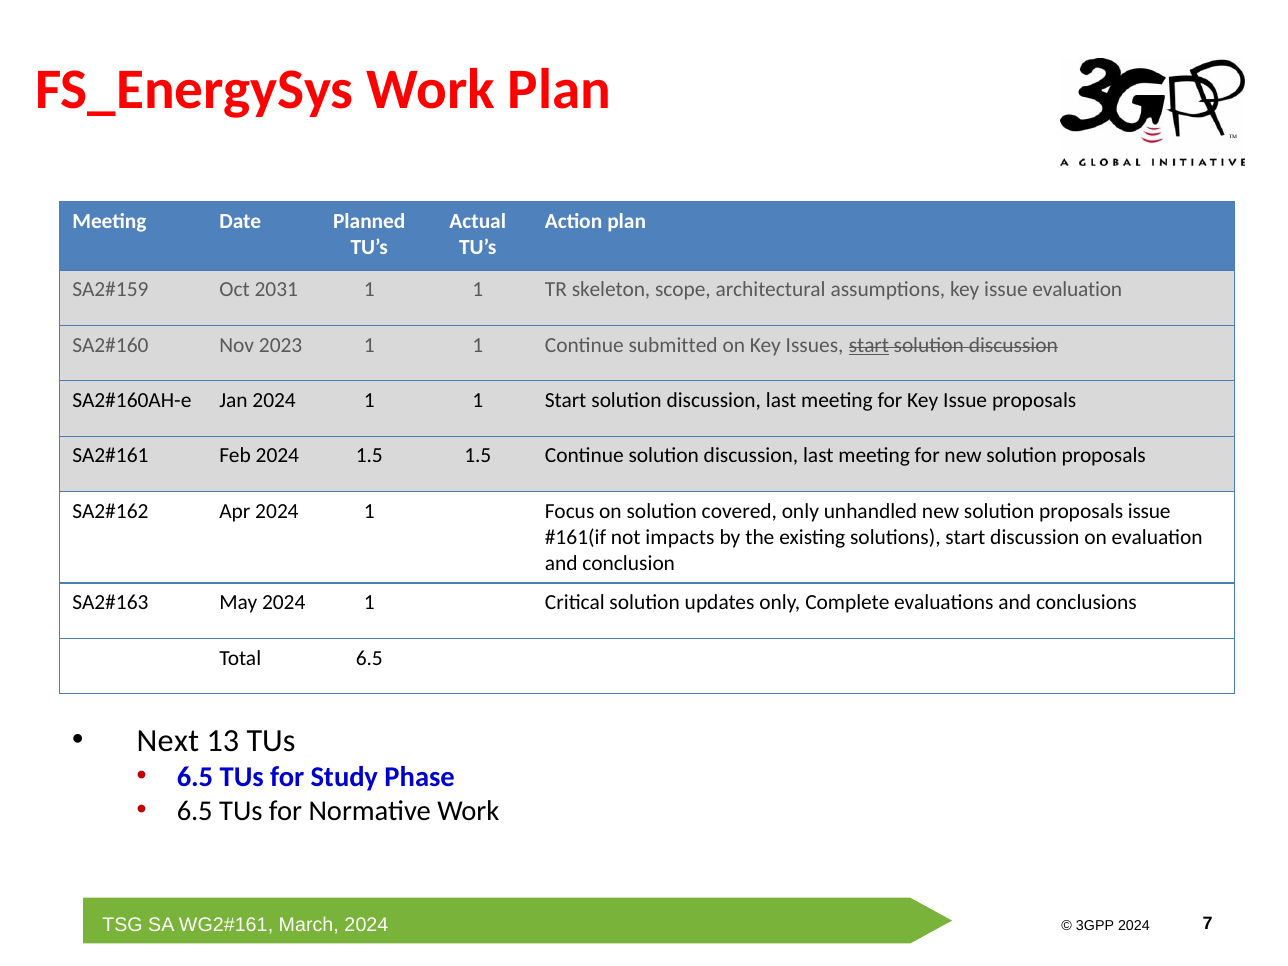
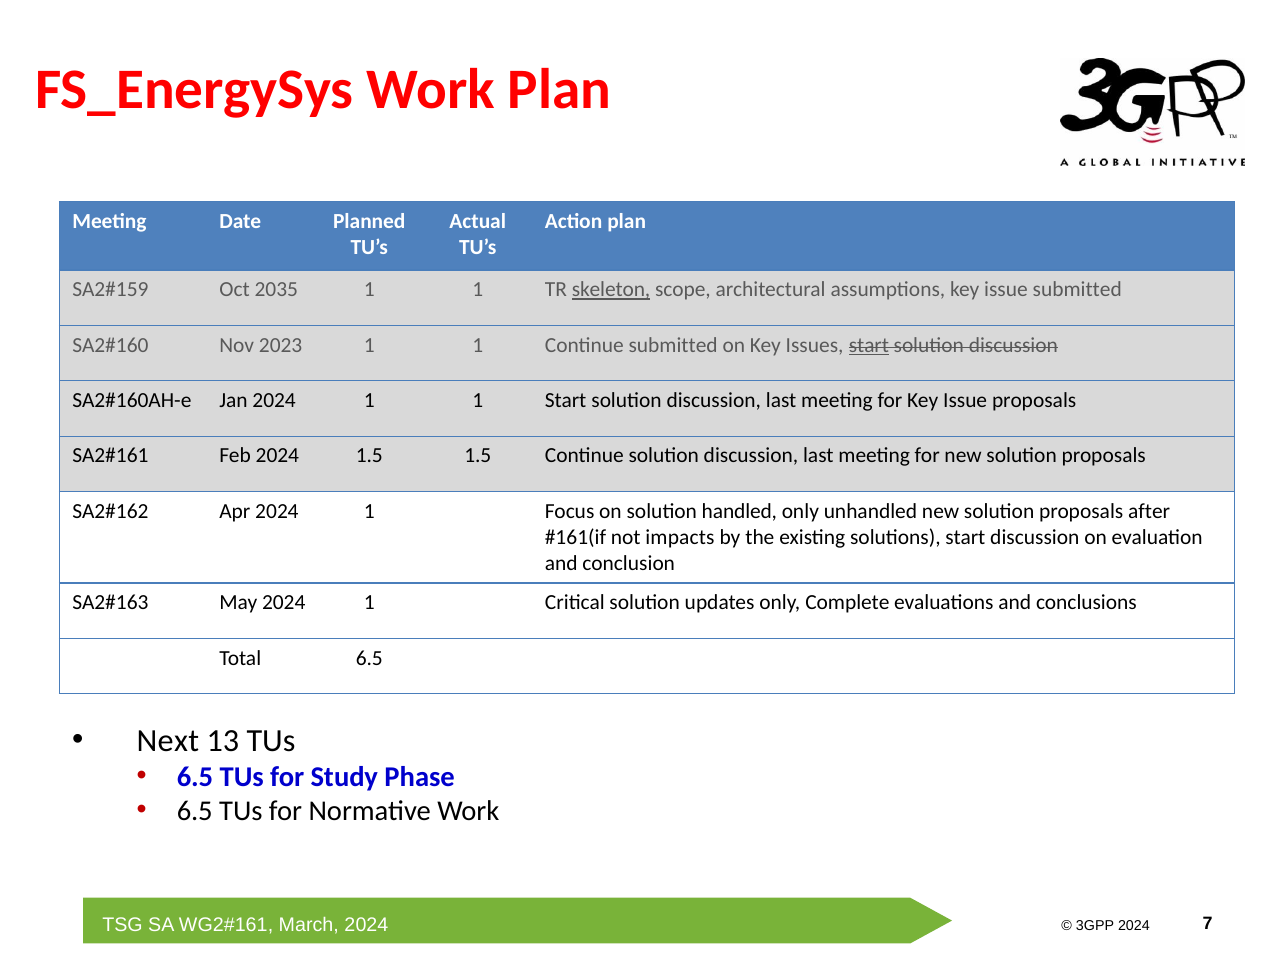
2031: 2031 -> 2035
skeleton underline: none -> present
issue evaluation: evaluation -> submitted
covered: covered -> handled
proposals issue: issue -> after
